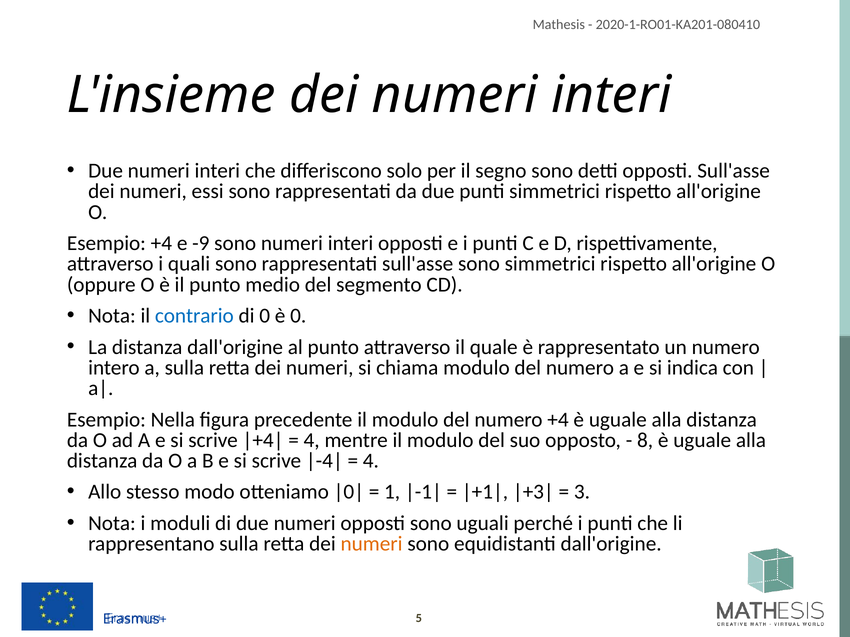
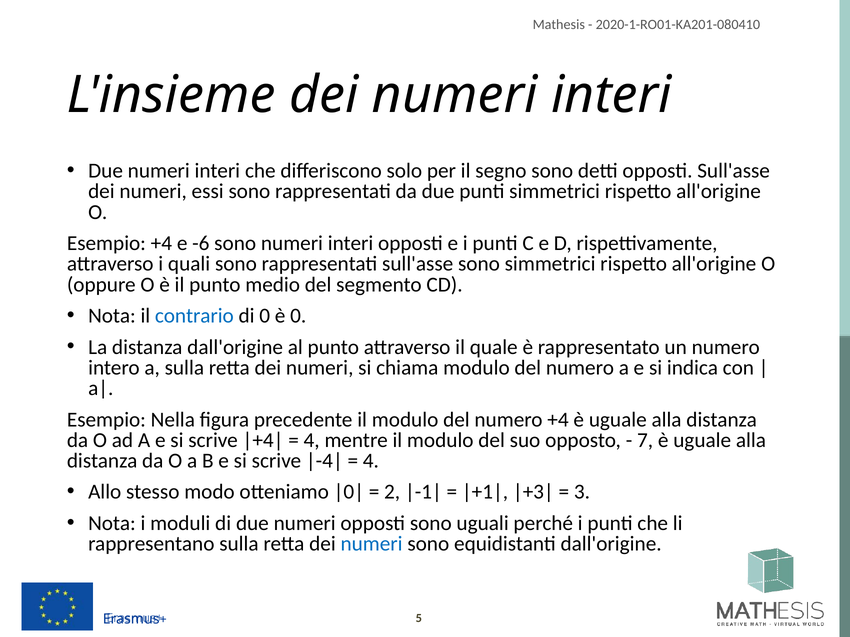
-9: -9 -> -6
8: 8 -> 7
1: 1 -> 2
numeri at (372, 544) colour: orange -> blue
